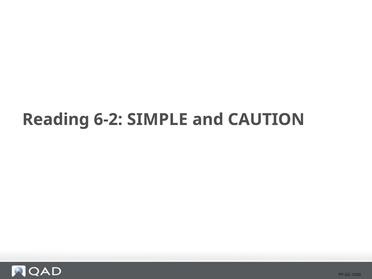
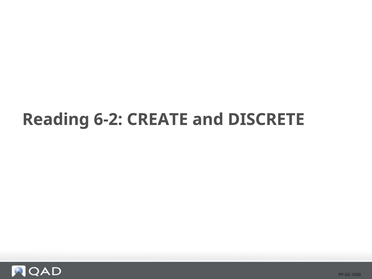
SIMPLE: SIMPLE -> CREATE
CAUTION: CAUTION -> DISCRETE
